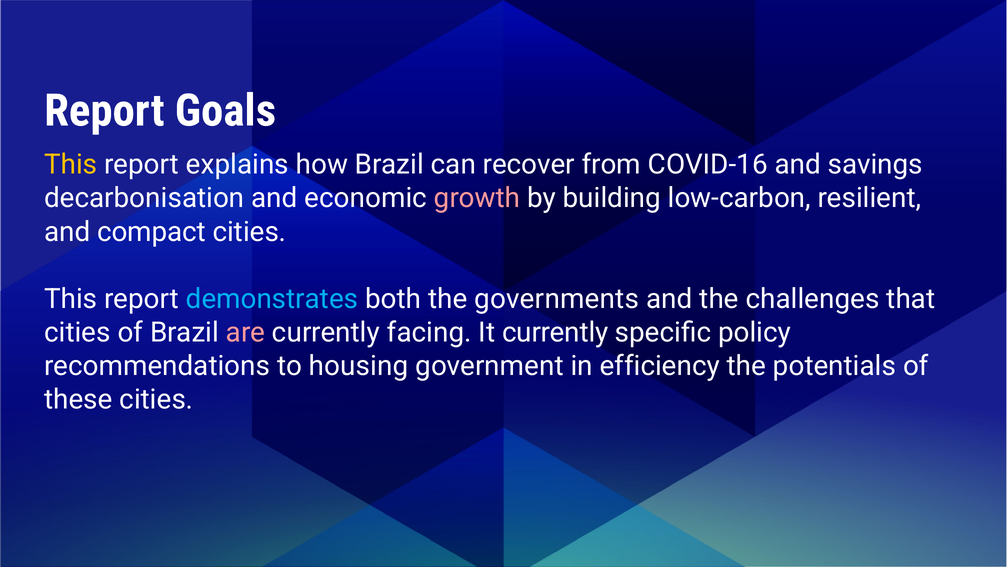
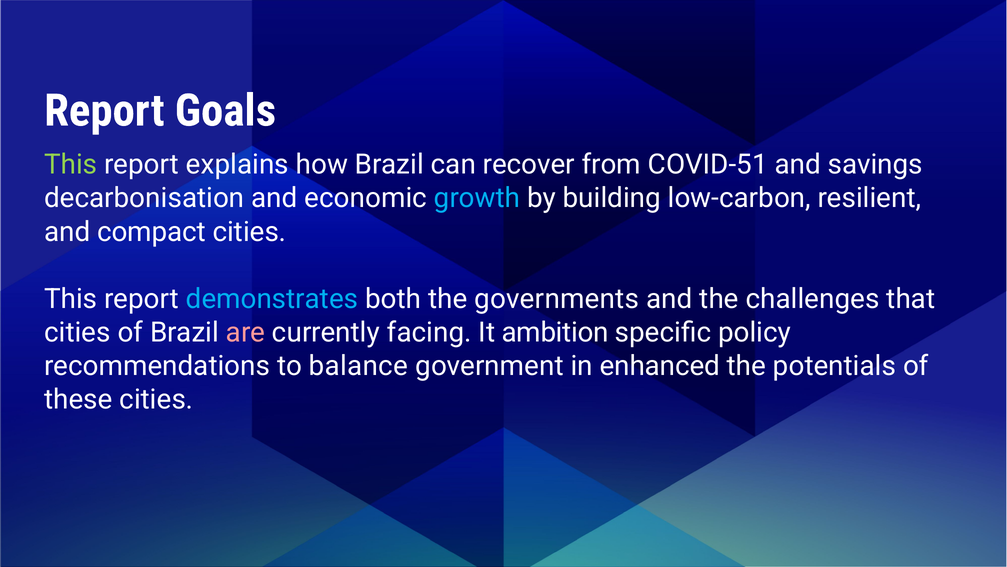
This at (71, 165) colour: yellow -> light green
COVID-16: COVID-16 -> COVID-51
growth colour: pink -> light blue
It currently: currently -> ambition
housing: housing -> balance
efficiency: efficiency -> enhanced
